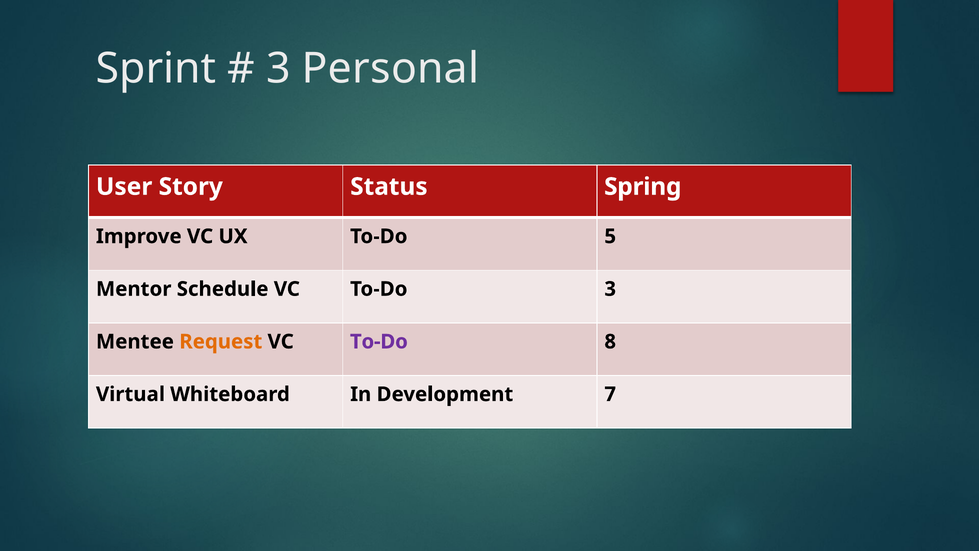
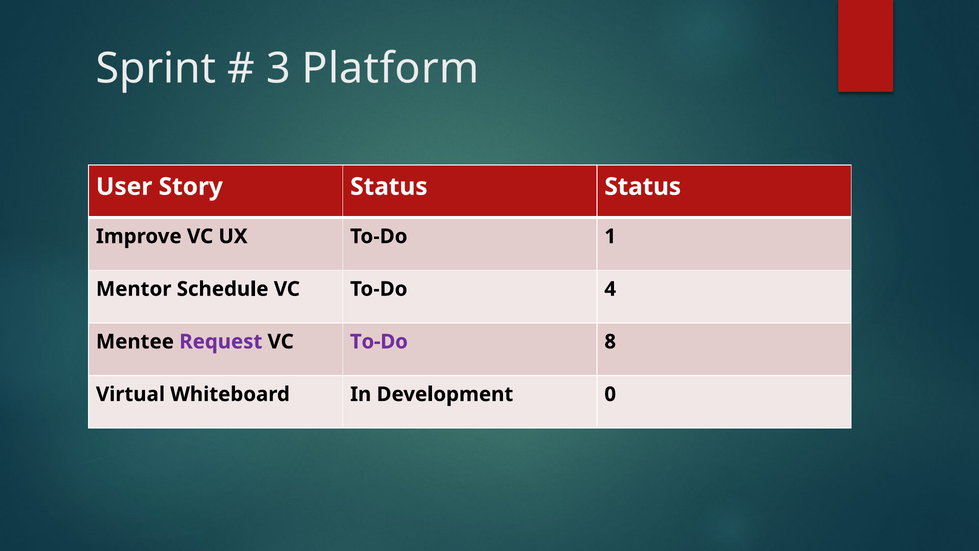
Personal: Personal -> Platform
Status Spring: Spring -> Status
5: 5 -> 1
To-Do 3: 3 -> 4
Request colour: orange -> purple
7: 7 -> 0
